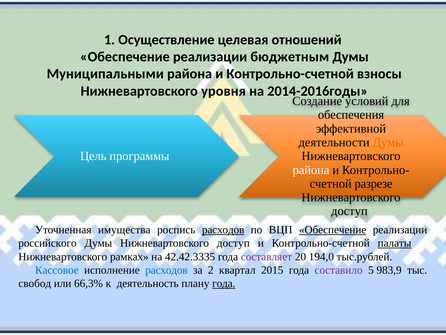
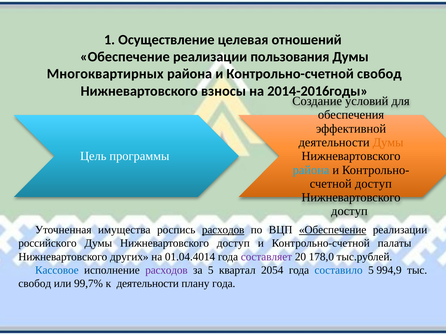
бюджетным: бюджетным -> пользования
Муниципальными: Муниципальными -> Многоквартирных
Контрольно-счетной взносы: взносы -> свобод
уровня: уровня -> взносы
района at (311, 170) colour: white -> light blue
разрезе at (374, 183): разрезе -> доступ
палаты underline: present -> none
рамках: рамках -> других
42.42.3335: 42.42.3335 -> 01.04.4014
194,0: 194,0 -> 178,0
расходов at (166, 270) colour: blue -> purple
за 2: 2 -> 5
2015: 2015 -> 2054
составило colour: purple -> blue
983,9: 983,9 -> 994,9
66,3%: 66,3% -> 99,7%
к деятельность: деятельность -> деятельности
года at (224, 283) underline: present -> none
